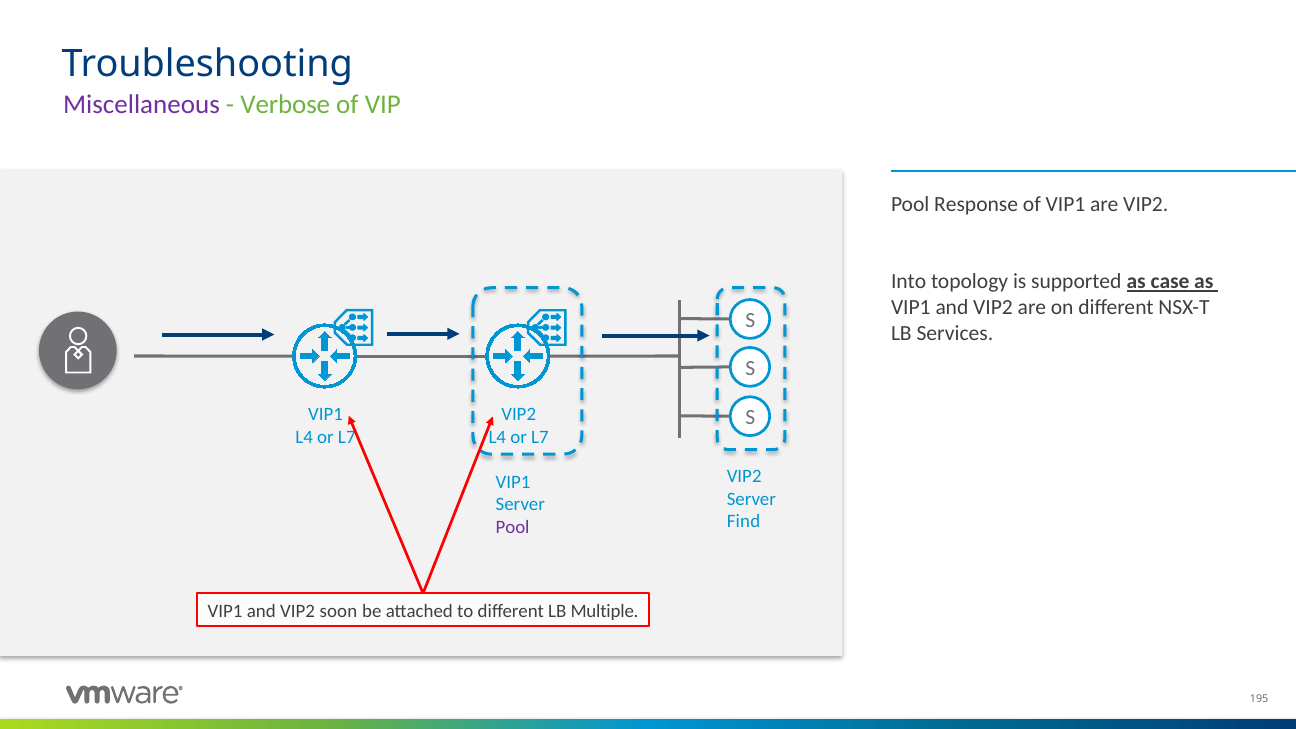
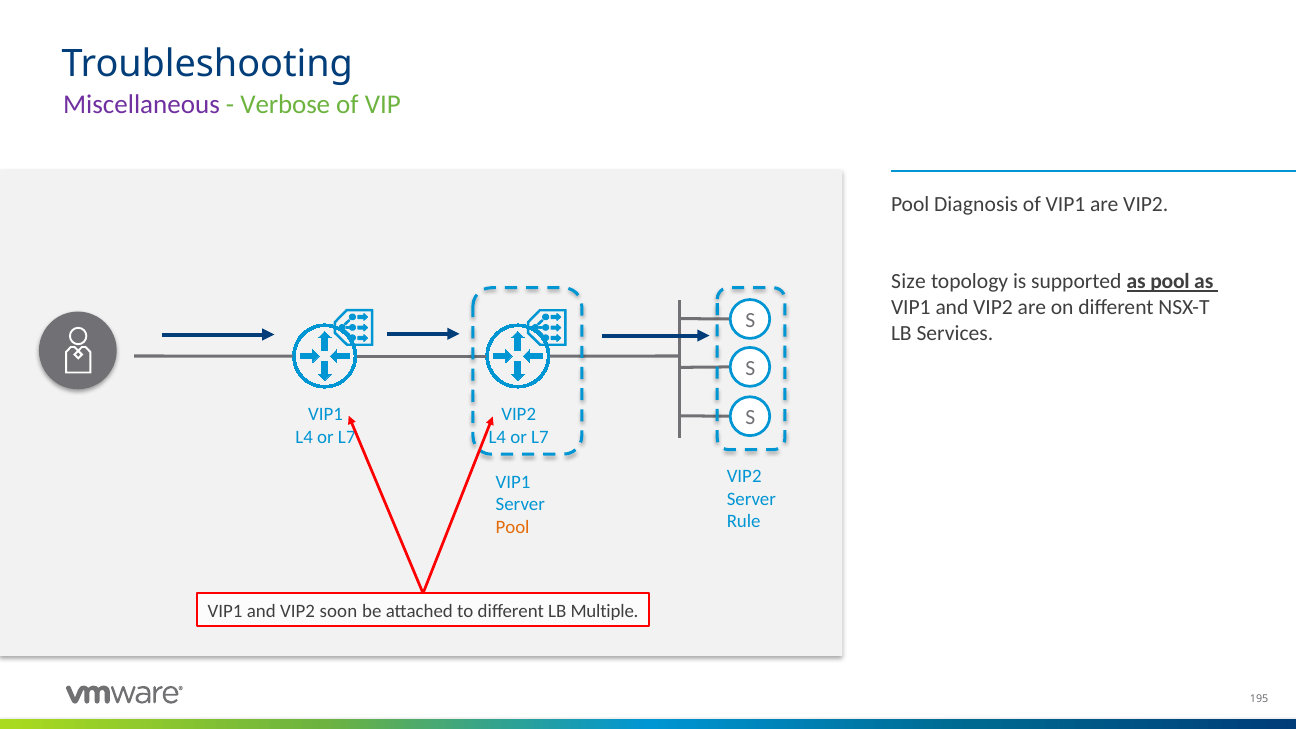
Response: Response -> Diagnosis
Into: Into -> Size
as case: case -> pool
Find: Find -> Rule
Pool at (513, 527) colour: purple -> orange
